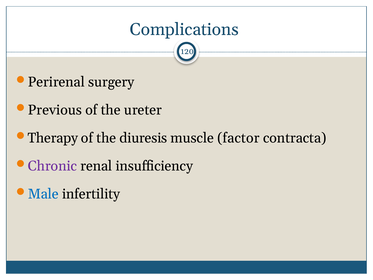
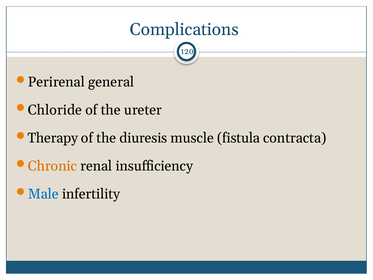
surgery: surgery -> general
Previous: Previous -> Chloride
factor: factor -> fistula
Chronic colour: purple -> orange
